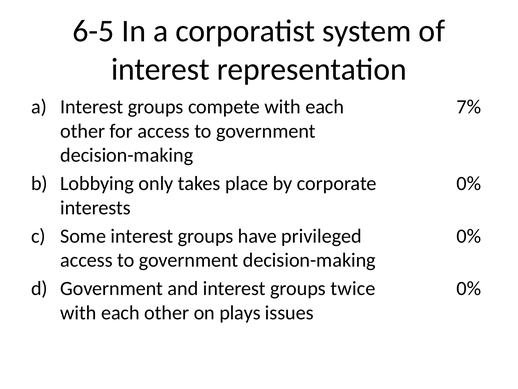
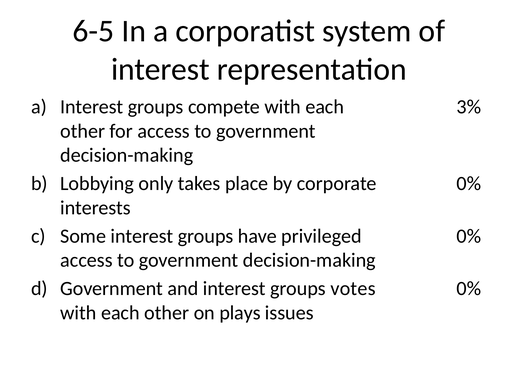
7%: 7% -> 3%
twice: twice -> votes
